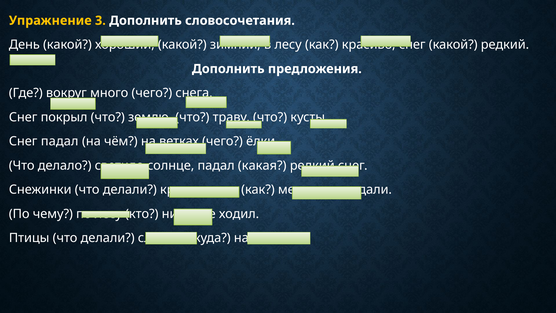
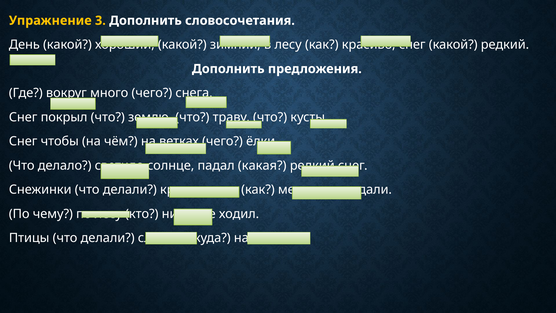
Снег падал: падал -> чтобы
